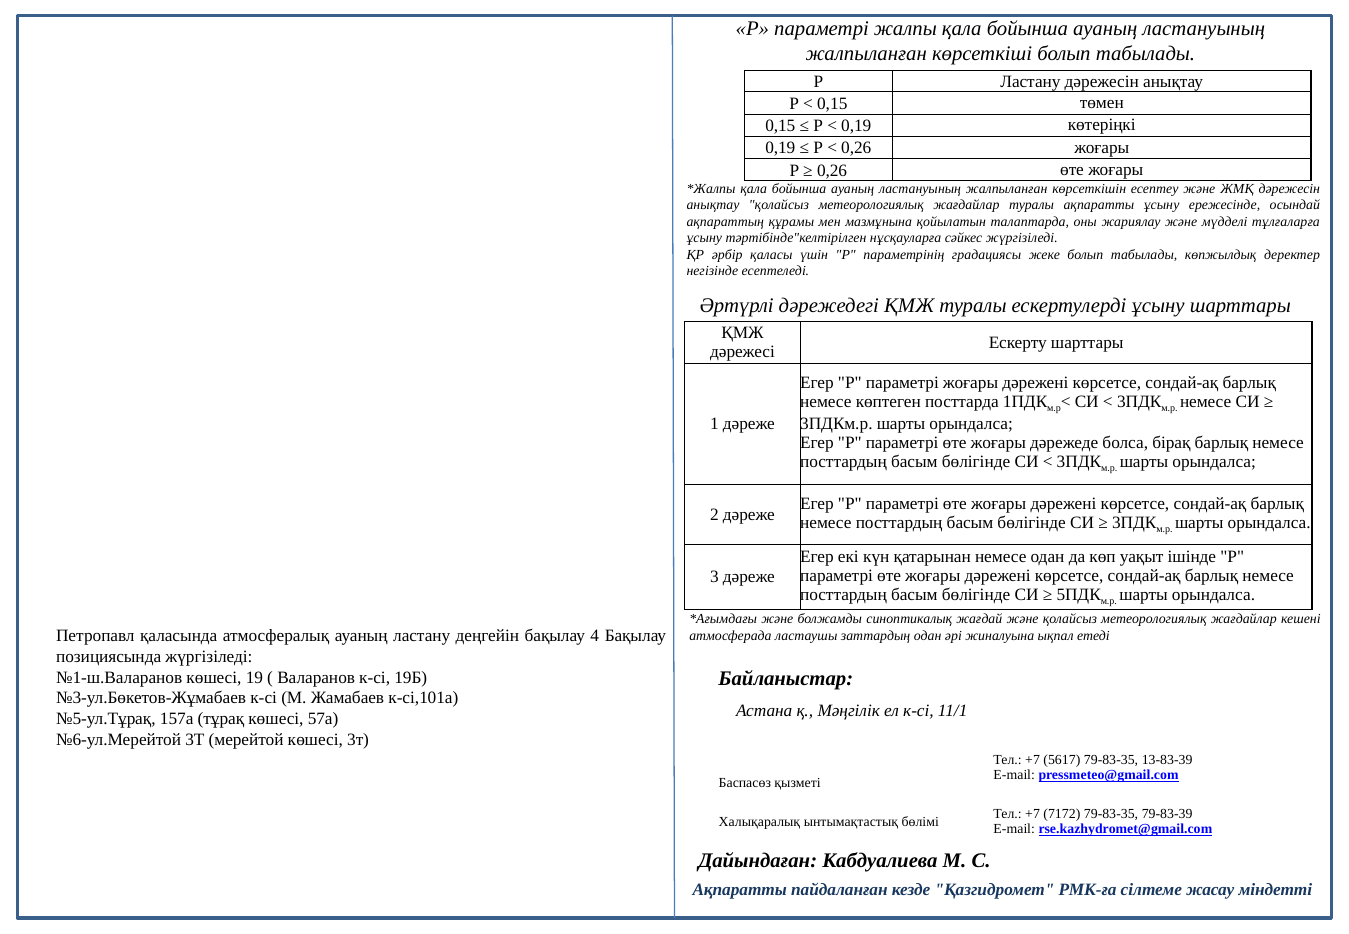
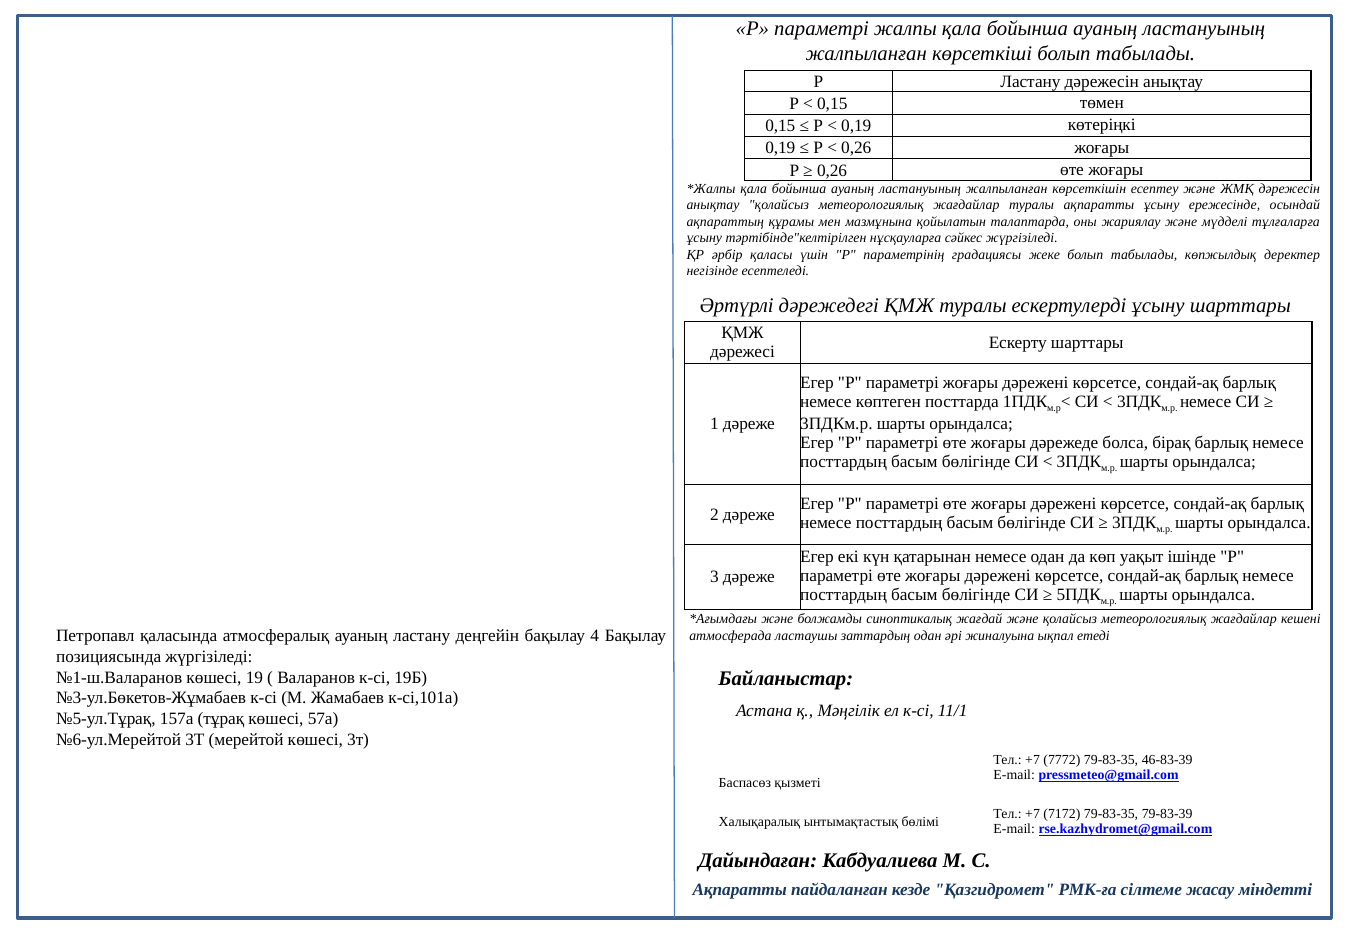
5617: 5617 -> 7772
13-83-39: 13-83-39 -> 46-83-39
